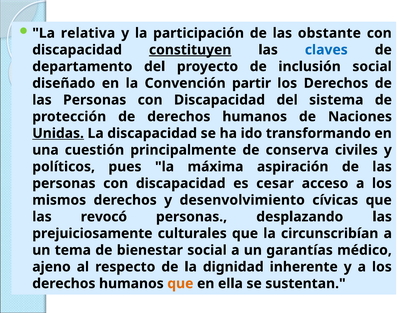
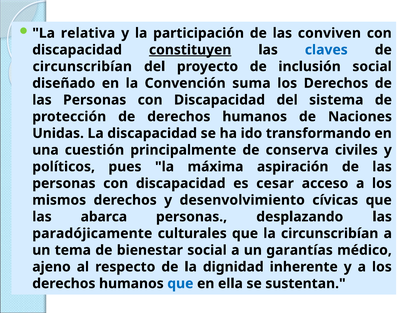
obstante: obstante -> conviven
departamento at (82, 66): departamento -> circunscribían
partir: partir -> suma
Unidas underline: present -> none
revocó: revocó -> abarca
prejuiciosamente: prejuiciosamente -> paradójicamente
que at (180, 283) colour: orange -> blue
